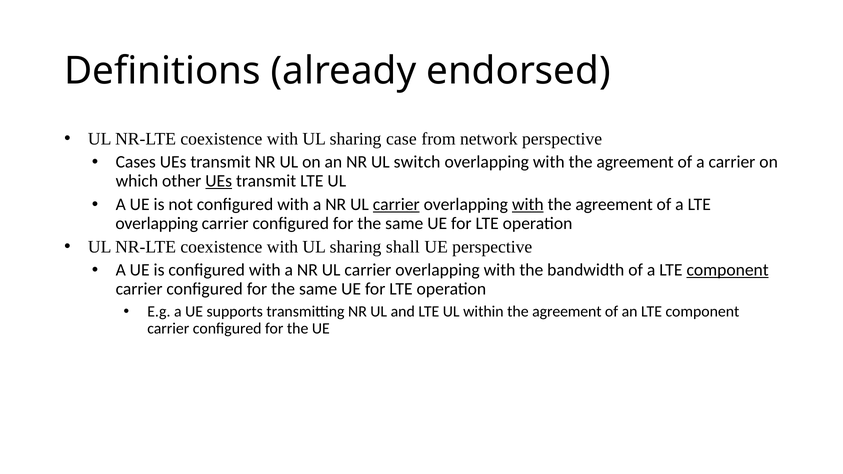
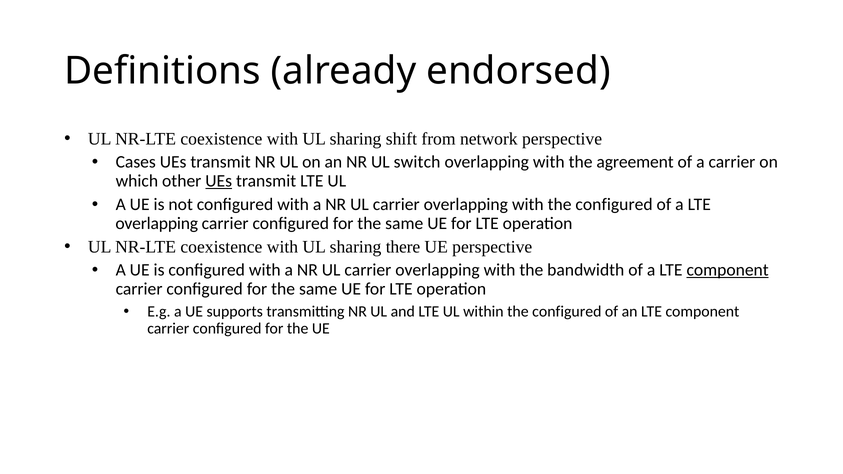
case: case -> shift
carrier at (396, 205) underline: present -> none
with at (528, 205) underline: present -> none
agreement at (614, 205): agreement -> configured
shall: shall -> there
within the agreement: agreement -> configured
